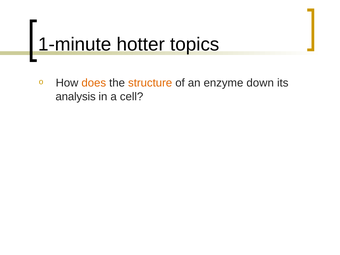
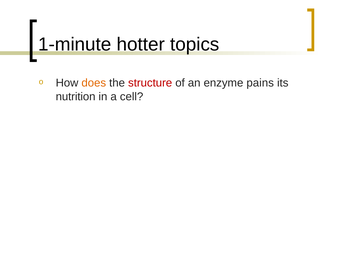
structure colour: orange -> red
down: down -> pains
analysis: analysis -> nutrition
